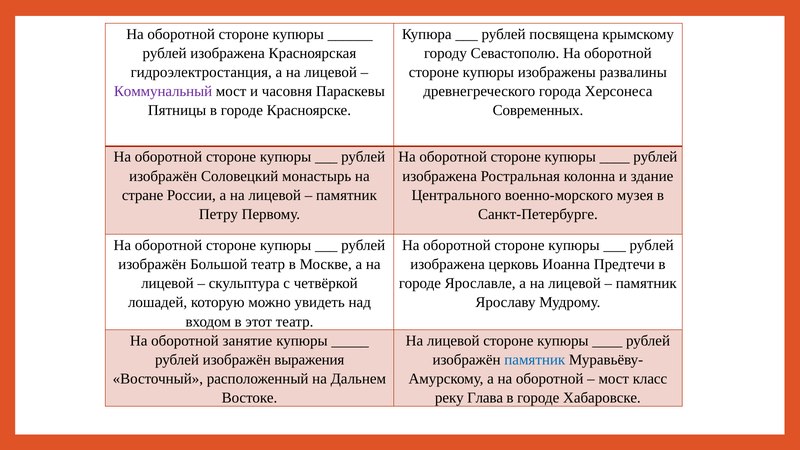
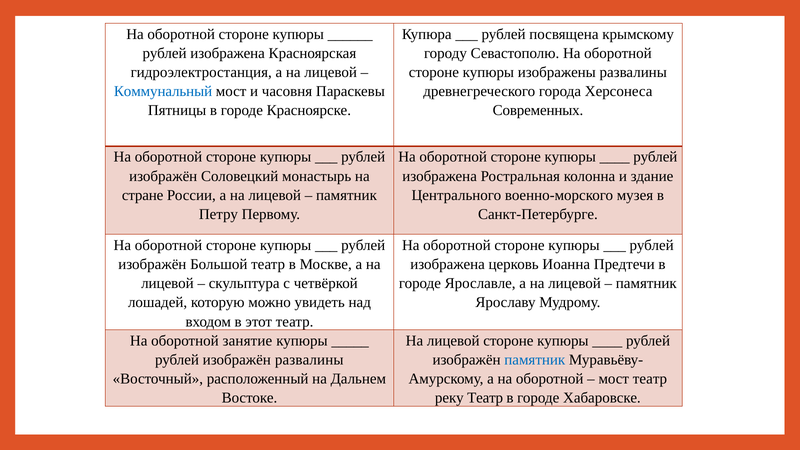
Коммунальный colour: purple -> blue
изображён выражения: выражения -> развалины
мост класс: класс -> театр
реку Глава: Глава -> Театр
